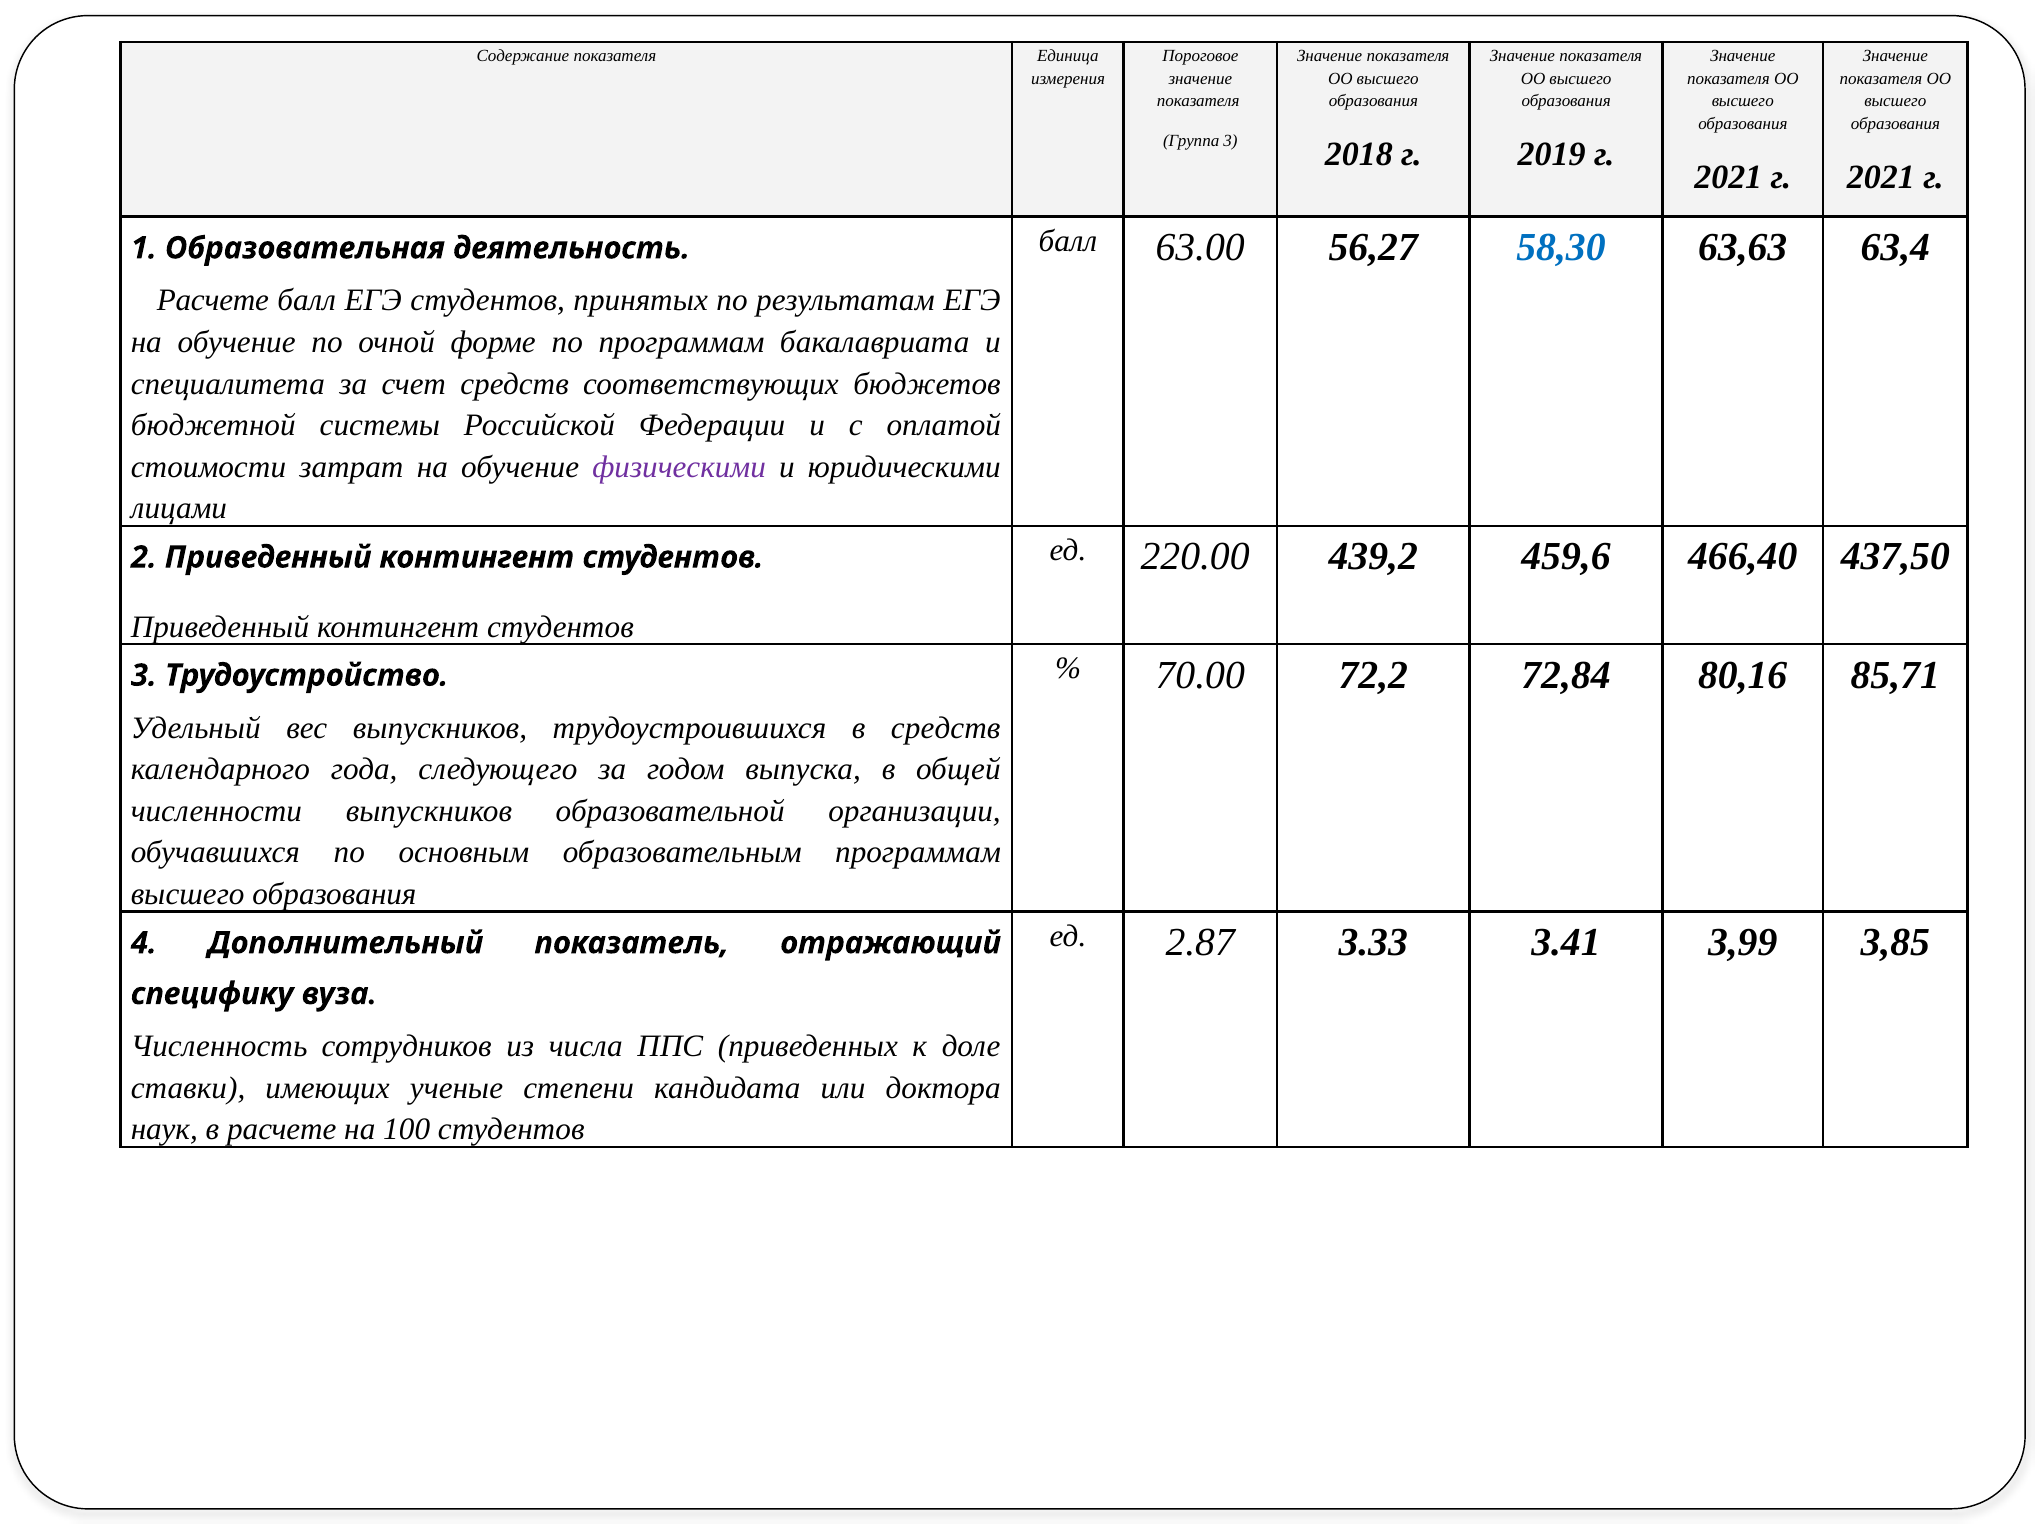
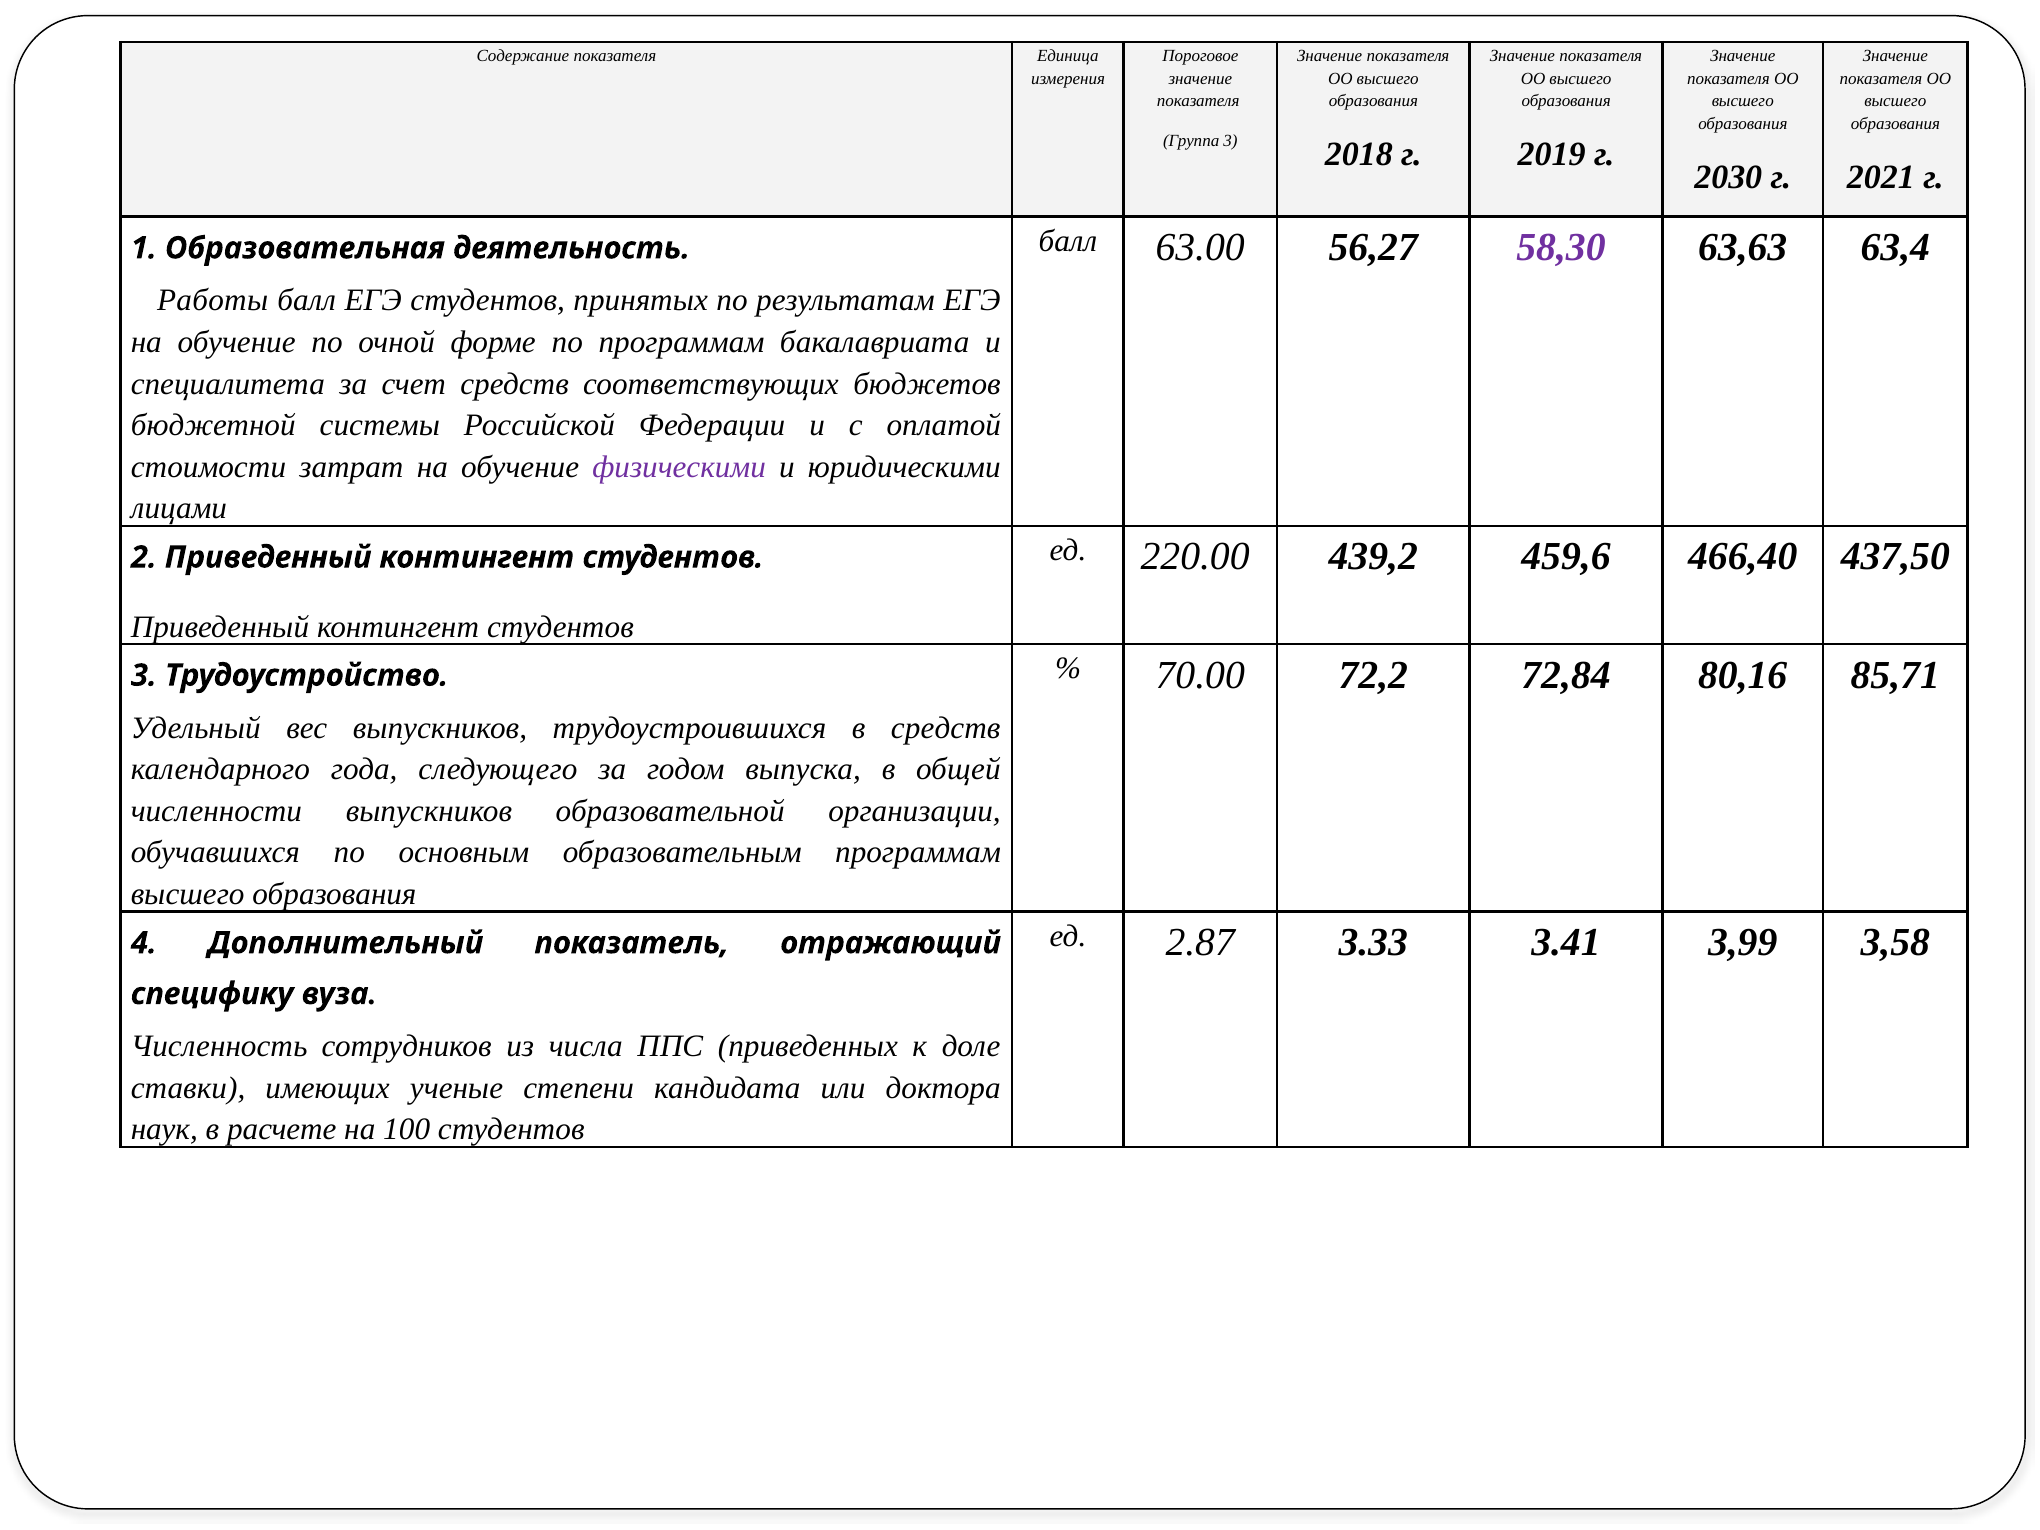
2021 at (1728, 177): 2021 -> 2030
58,30 colour: blue -> purple
Расчете at (213, 301): Расчете -> Работы
3,85: 3,85 -> 3,58
